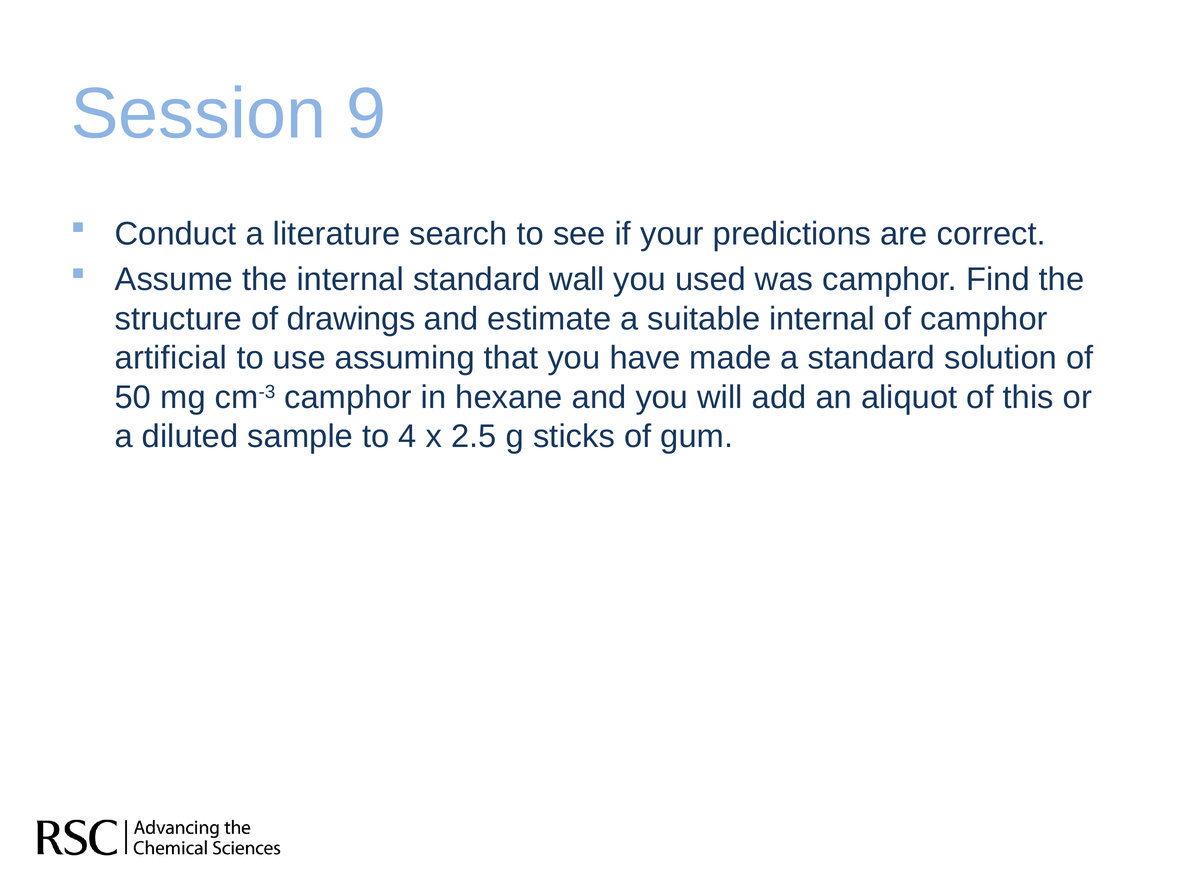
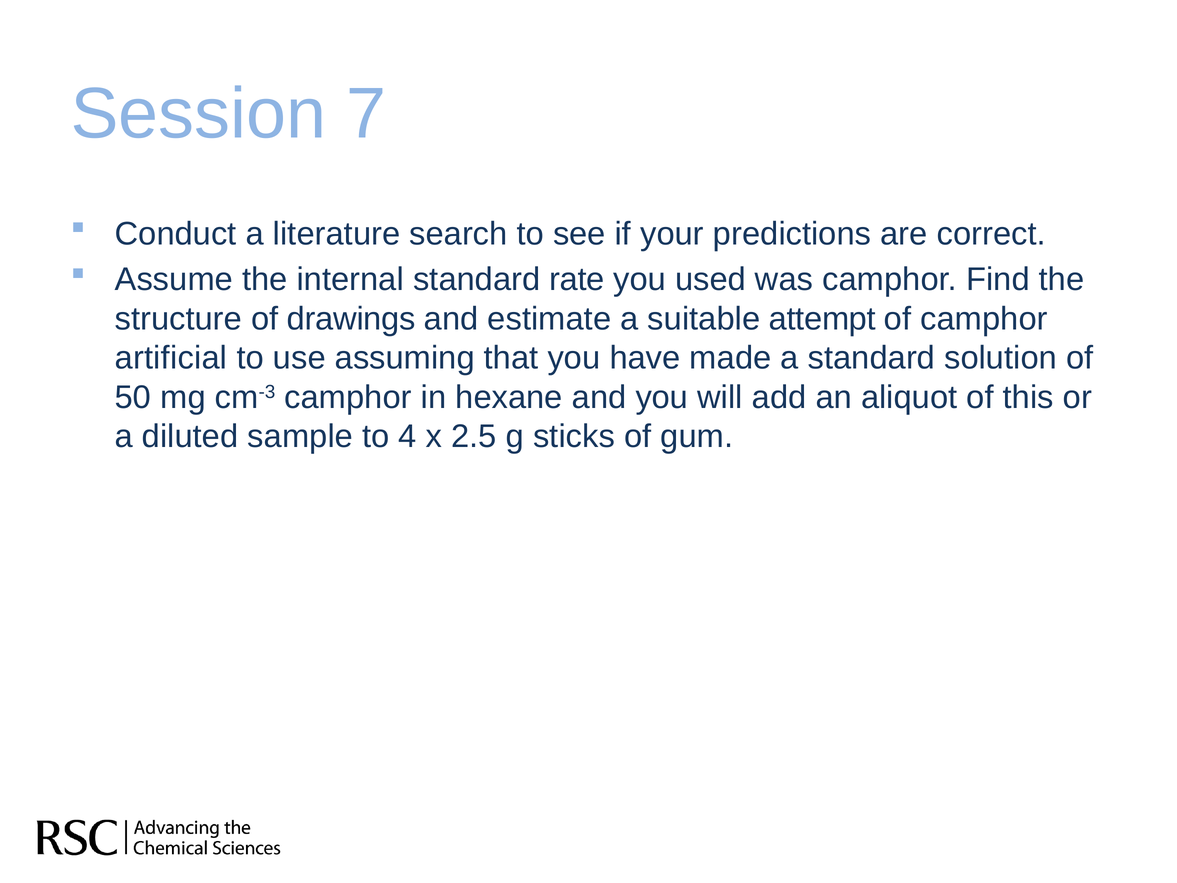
9: 9 -> 7
wall: wall -> rate
suitable internal: internal -> attempt
